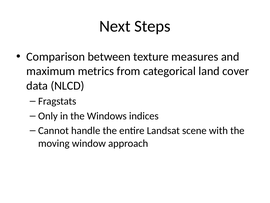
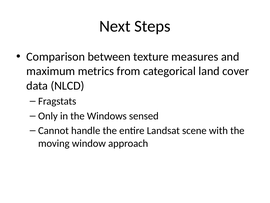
indices: indices -> sensed
